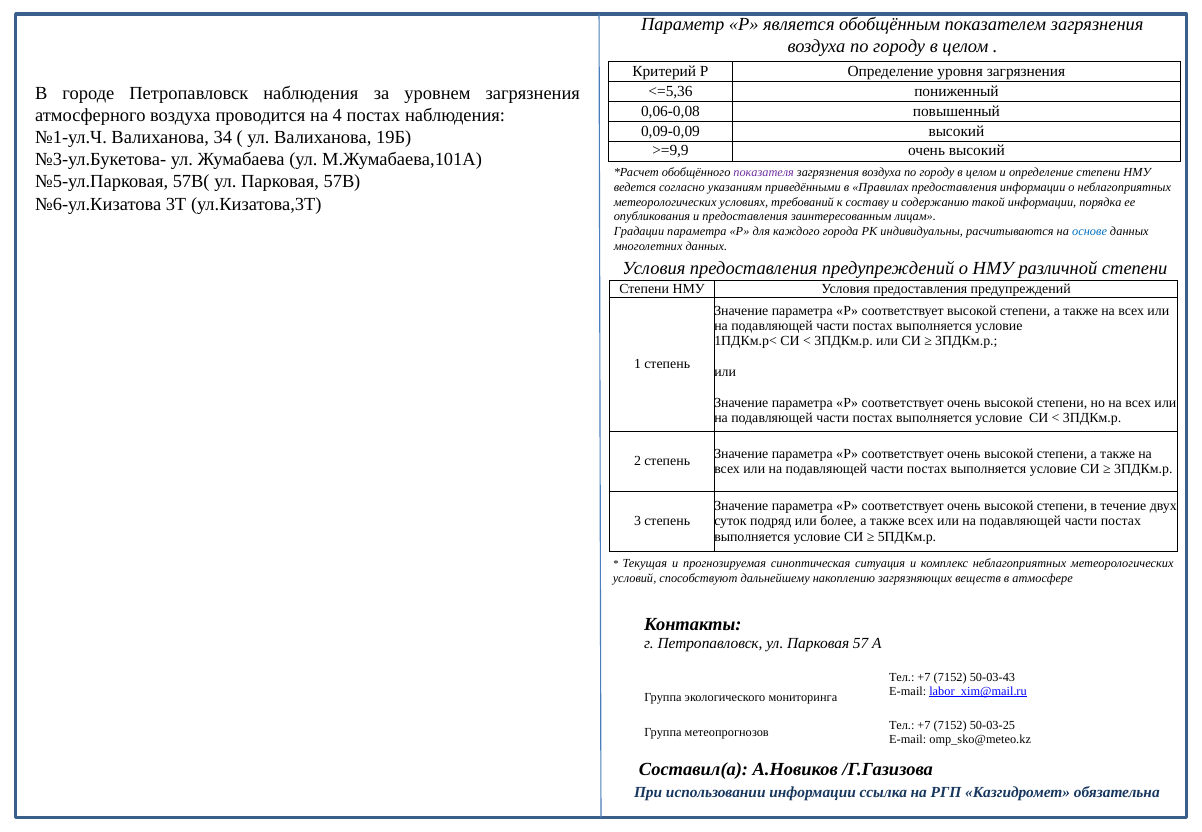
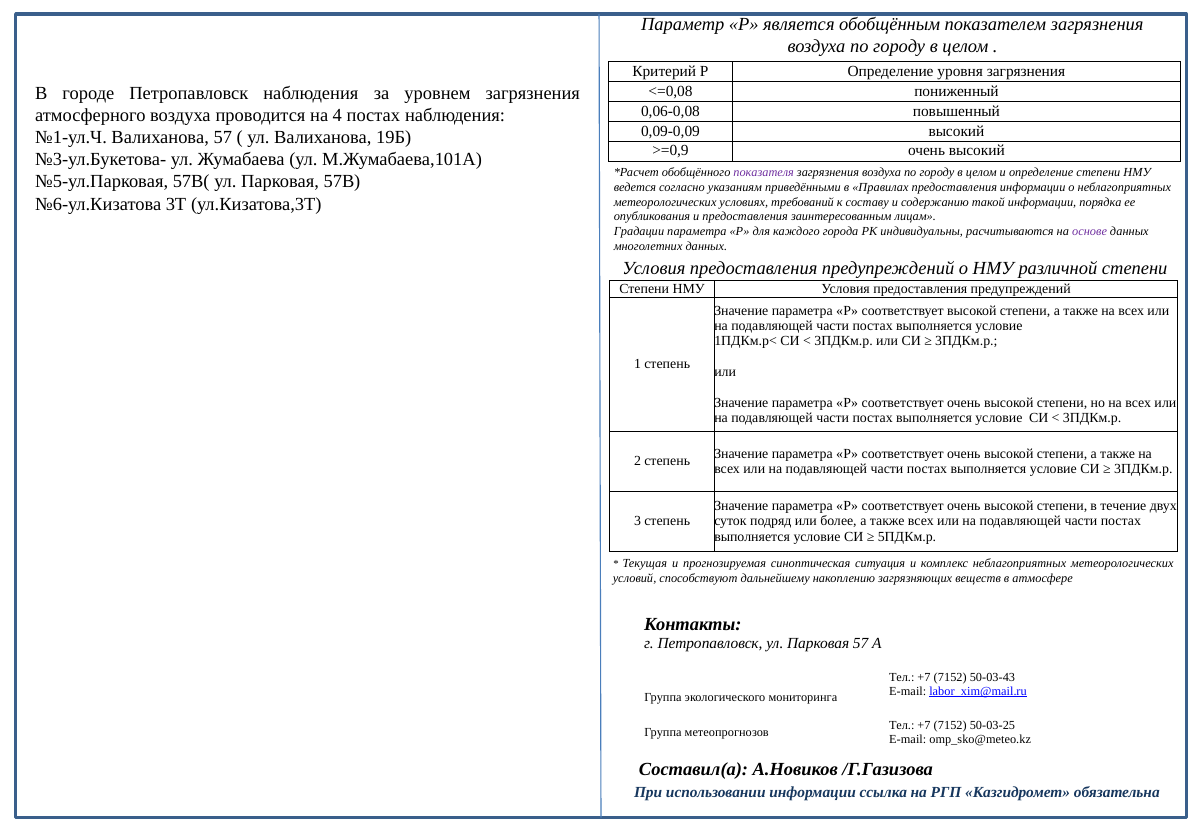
<=5,36: <=5,36 -> <=0,08
Валиханова 34: 34 -> 57
>=9,9: >=9,9 -> >=0,9
основе colour: blue -> purple
